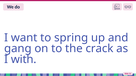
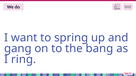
crack: crack -> bang
with: with -> ring
